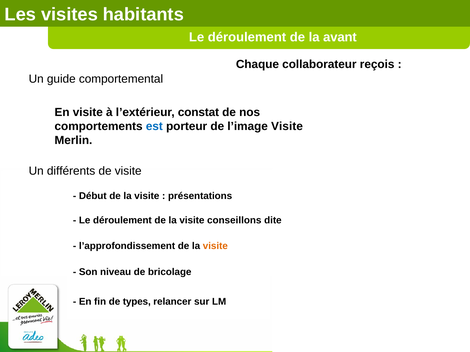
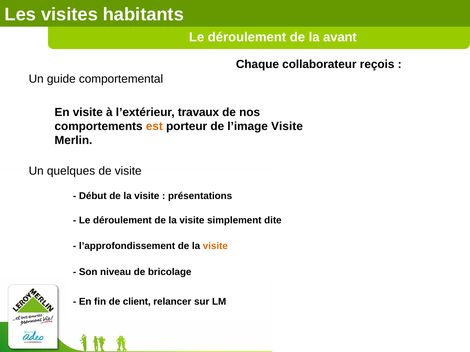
constat: constat -> travaux
est colour: blue -> orange
différents: différents -> quelques
conseillons: conseillons -> simplement
types: types -> client
